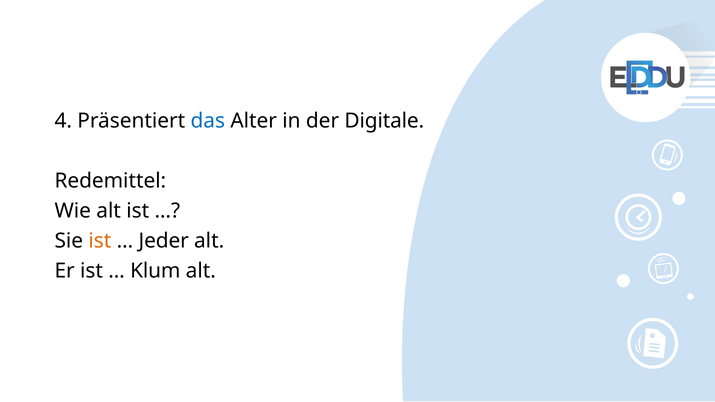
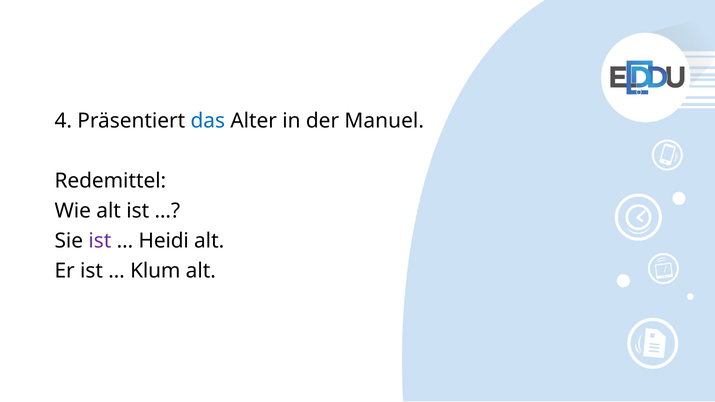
Digitale: Digitale -> Manuel
ist at (100, 241) colour: orange -> purple
Jeder: Jeder -> Heidi
